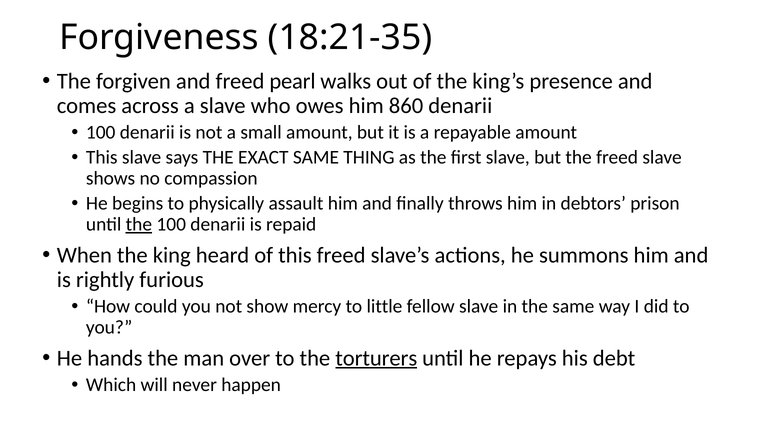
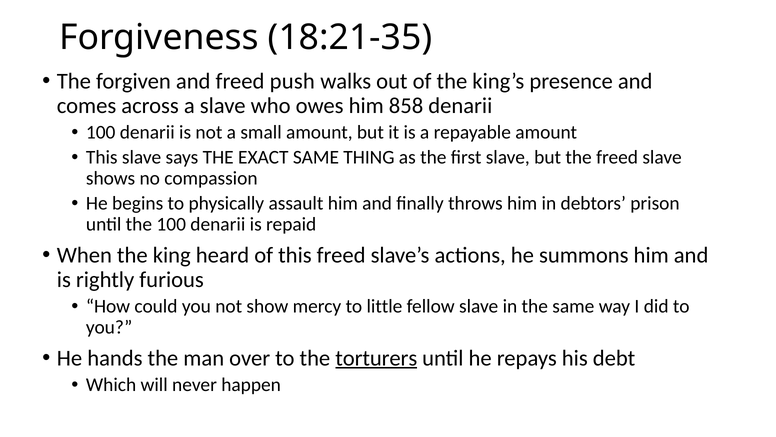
pearl: pearl -> push
860: 860 -> 858
the at (139, 224) underline: present -> none
